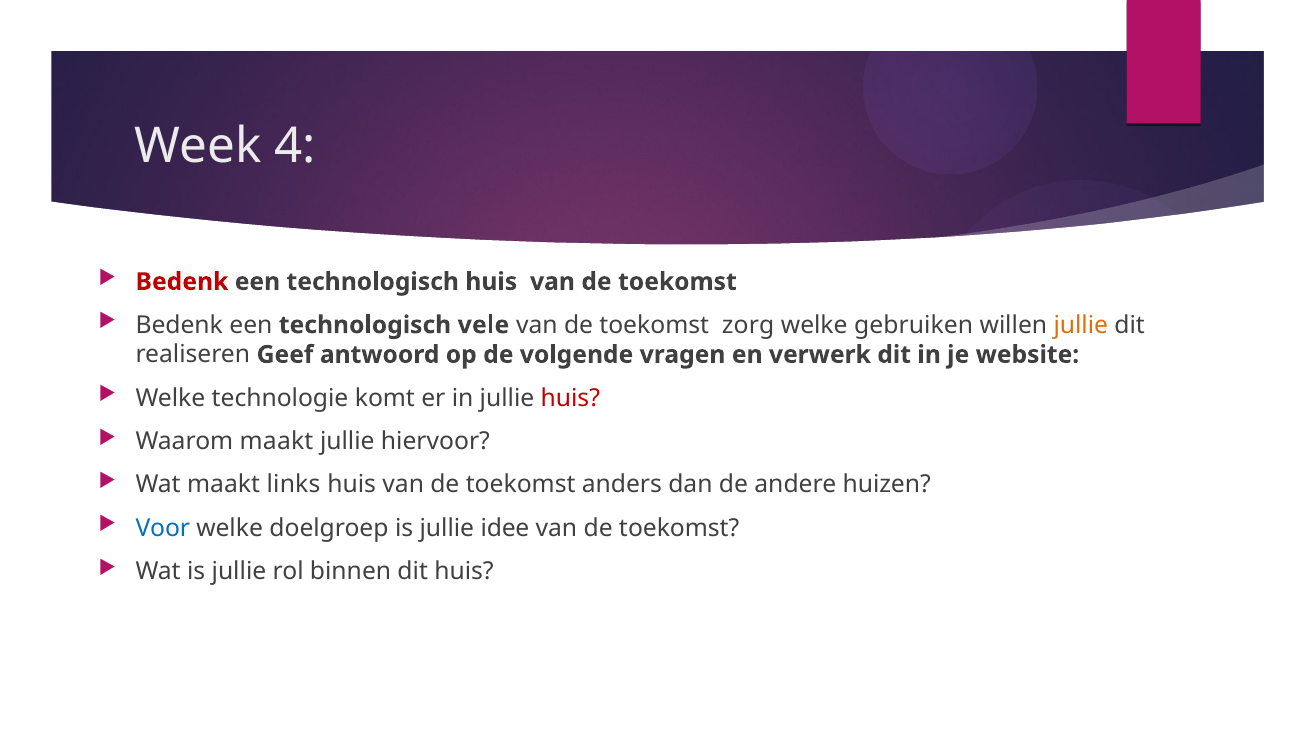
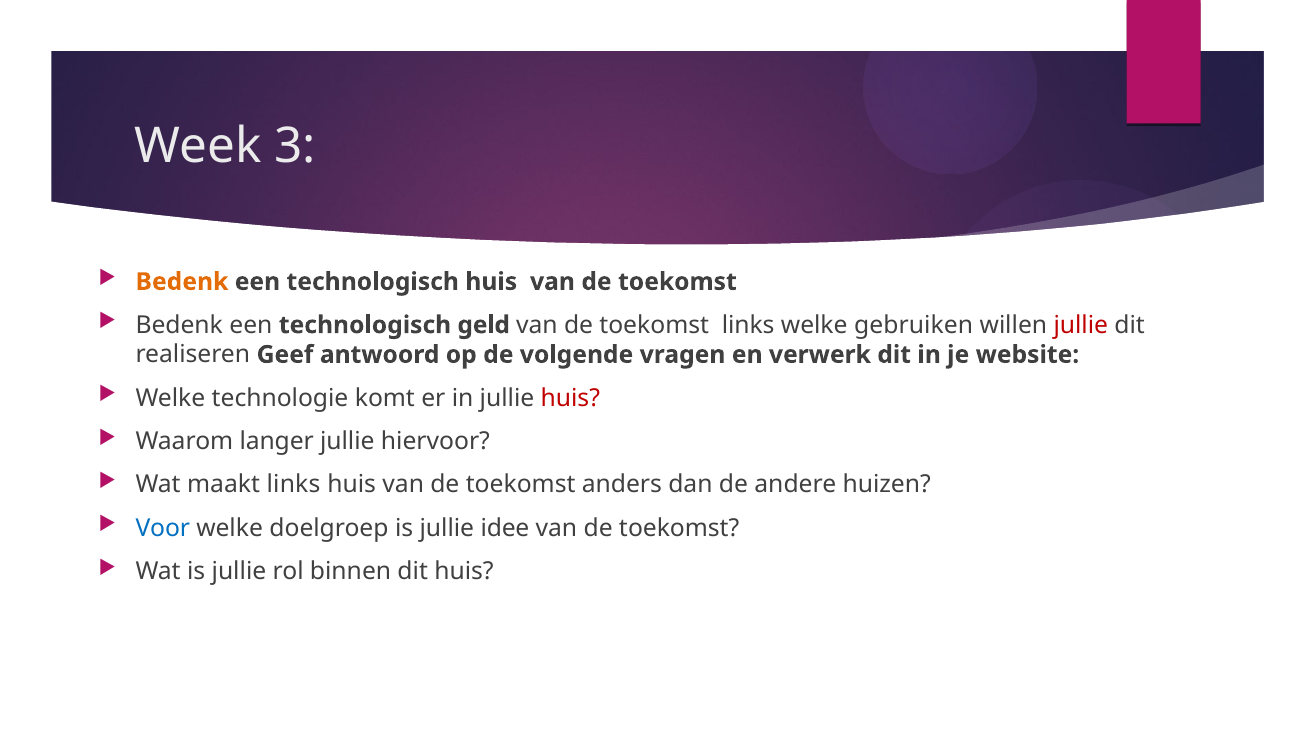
4: 4 -> 3
Bedenk at (182, 282) colour: red -> orange
vele: vele -> geld
toekomst zorg: zorg -> links
jullie at (1081, 325) colour: orange -> red
Waarom maakt: maakt -> langer
